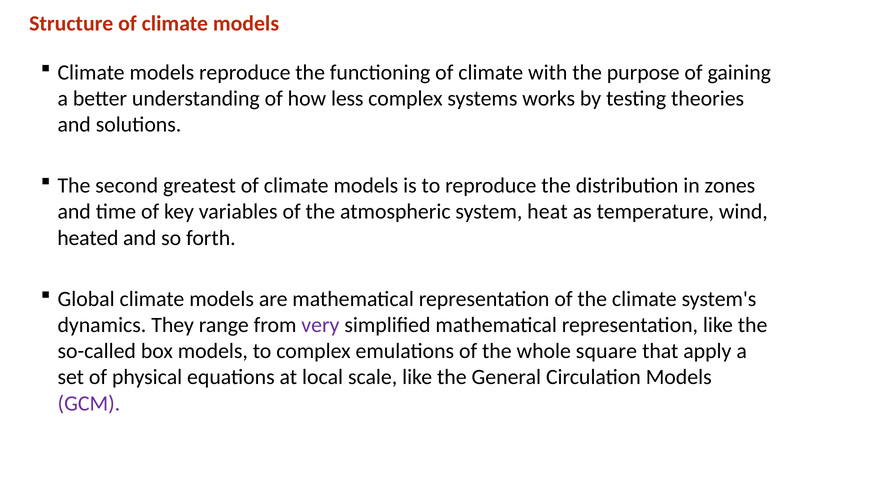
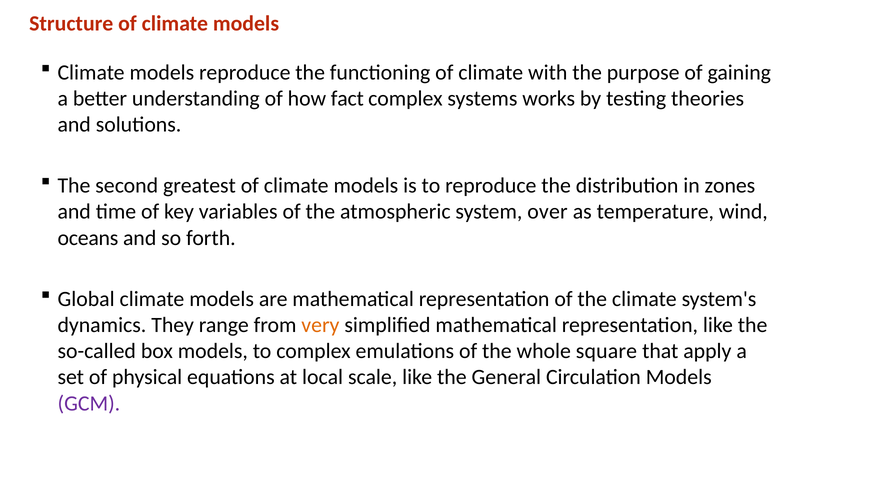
less: less -> fact
heat: heat -> over
heated: heated -> oceans
very colour: purple -> orange
